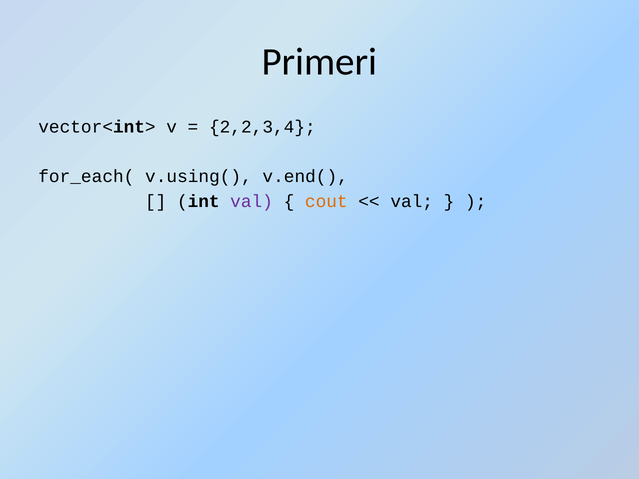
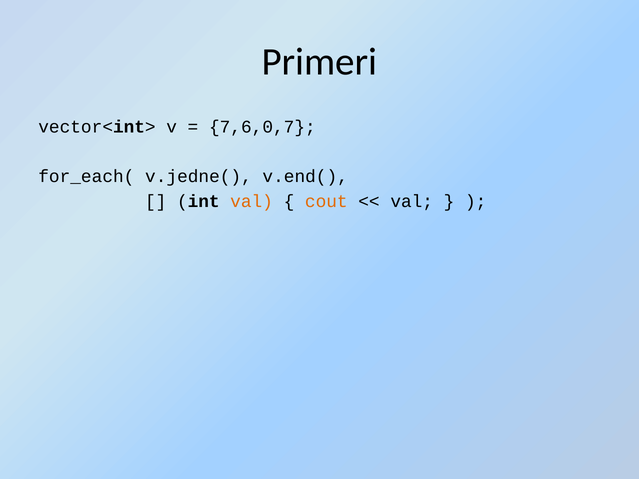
2,2,3,4: 2,2,3,4 -> 7,6,0,7
v.using(: v.using( -> v.jedne(
val at (252, 202) colour: purple -> orange
